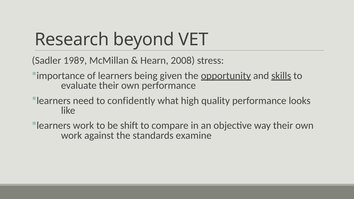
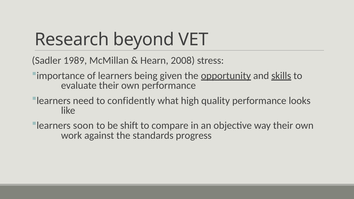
learners work: work -> soon
examine: examine -> progress
